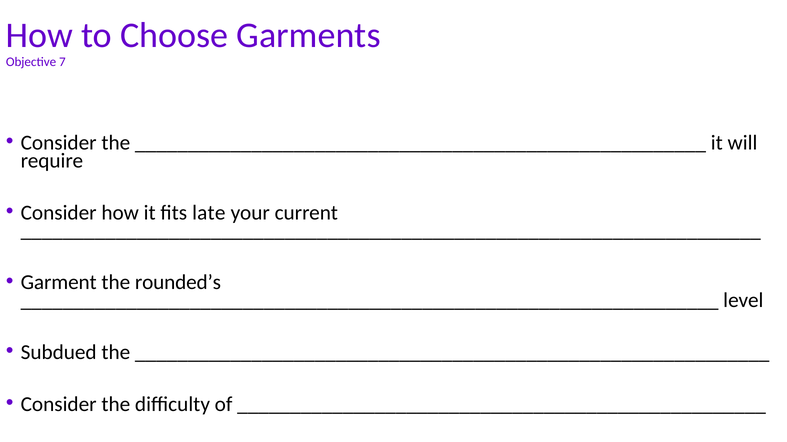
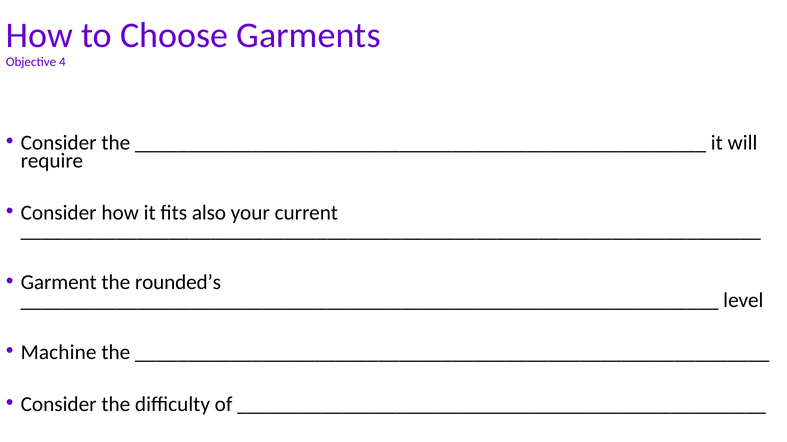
7: 7 -> 4
late: late -> also
Subdued: Subdued -> Machine
